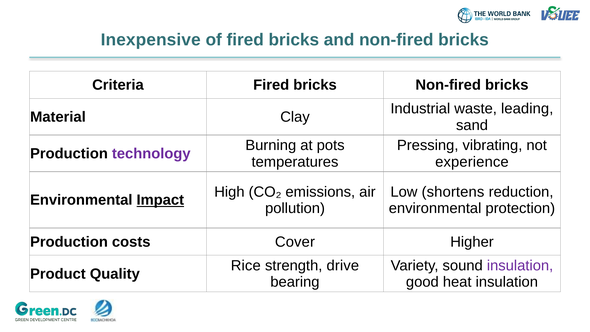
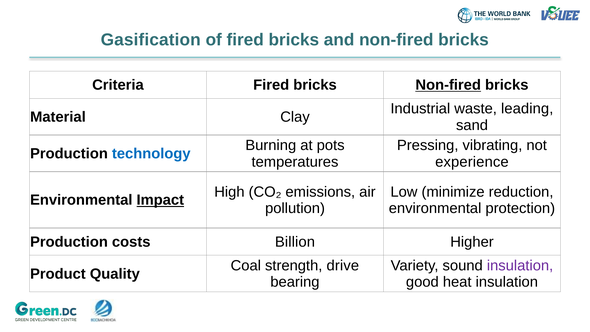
Inexpensive: Inexpensive -> Gasification
Non-fired at (448, 85) underline: none -> present
technology colour: purple -> blue
shortens: shortens -> minimize
Cover: Cover -> Billion
Rice: Rice -> Coal
